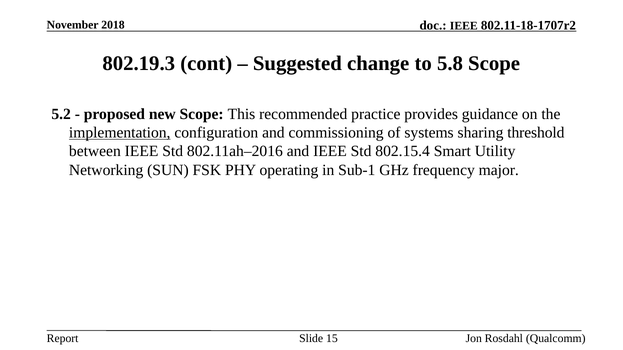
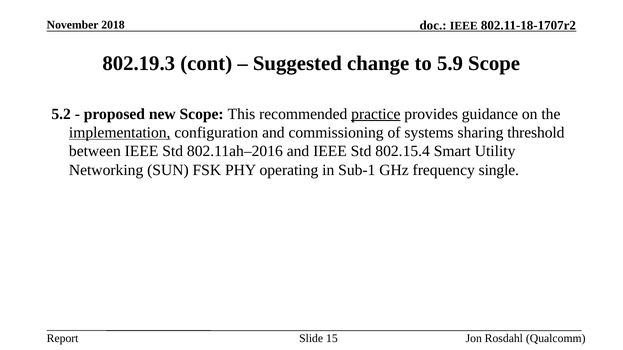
5.8: 5.8 -> 5.9
practice underline: none -> present
major: major -> single
